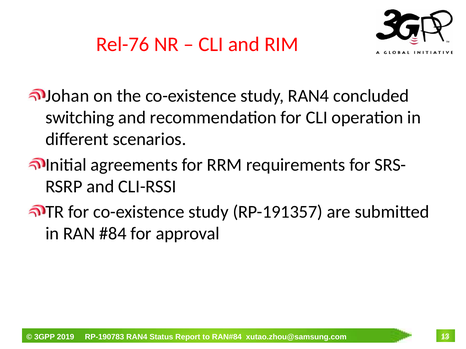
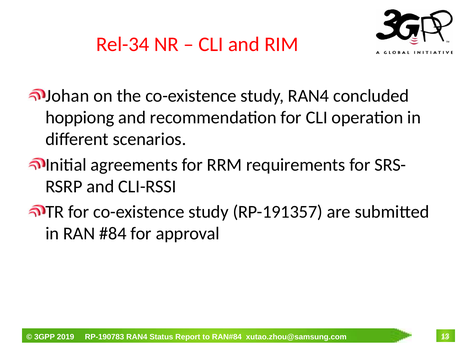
Rel-76: Rel-76 -> Rel-34
switching: switching -> hoppiong
